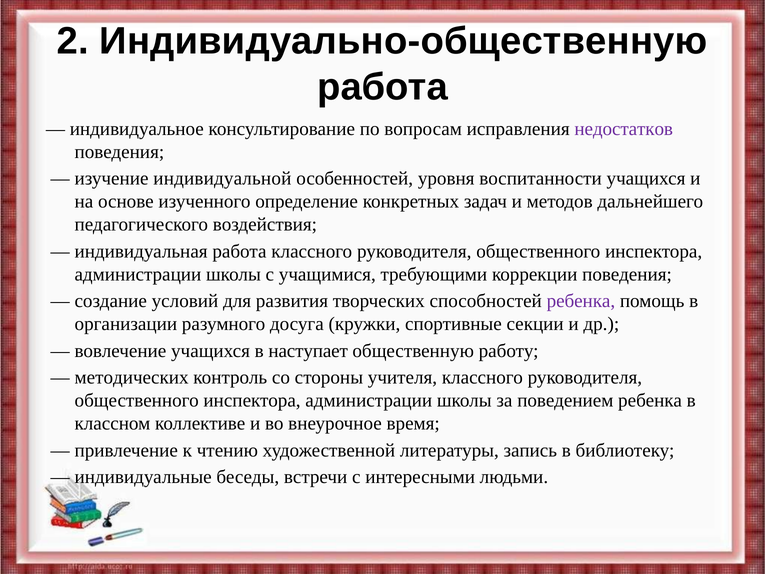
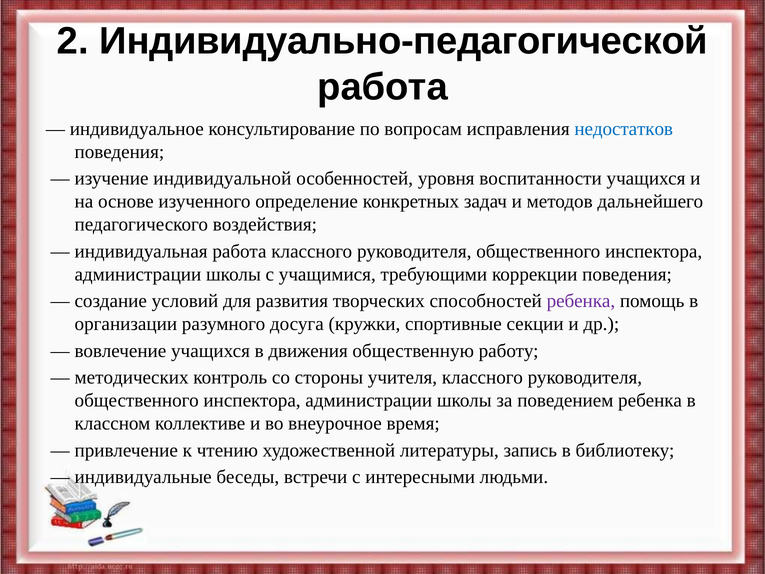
Индивидуально-общественную: Индивидуально-общественную -> Индивидуально-педагогической
недостатков colour: purple -> blue
наступает: наступает -> движения
